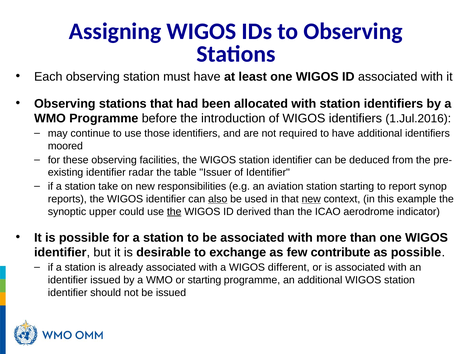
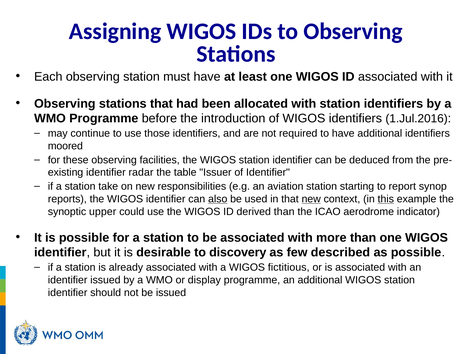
this underline: none -> present
the at (174, 212) underline: present -> none
exchange: exchange -> discovery
contribute: contribute -> described
different: different -> fictitious
or starting: starting -> display
